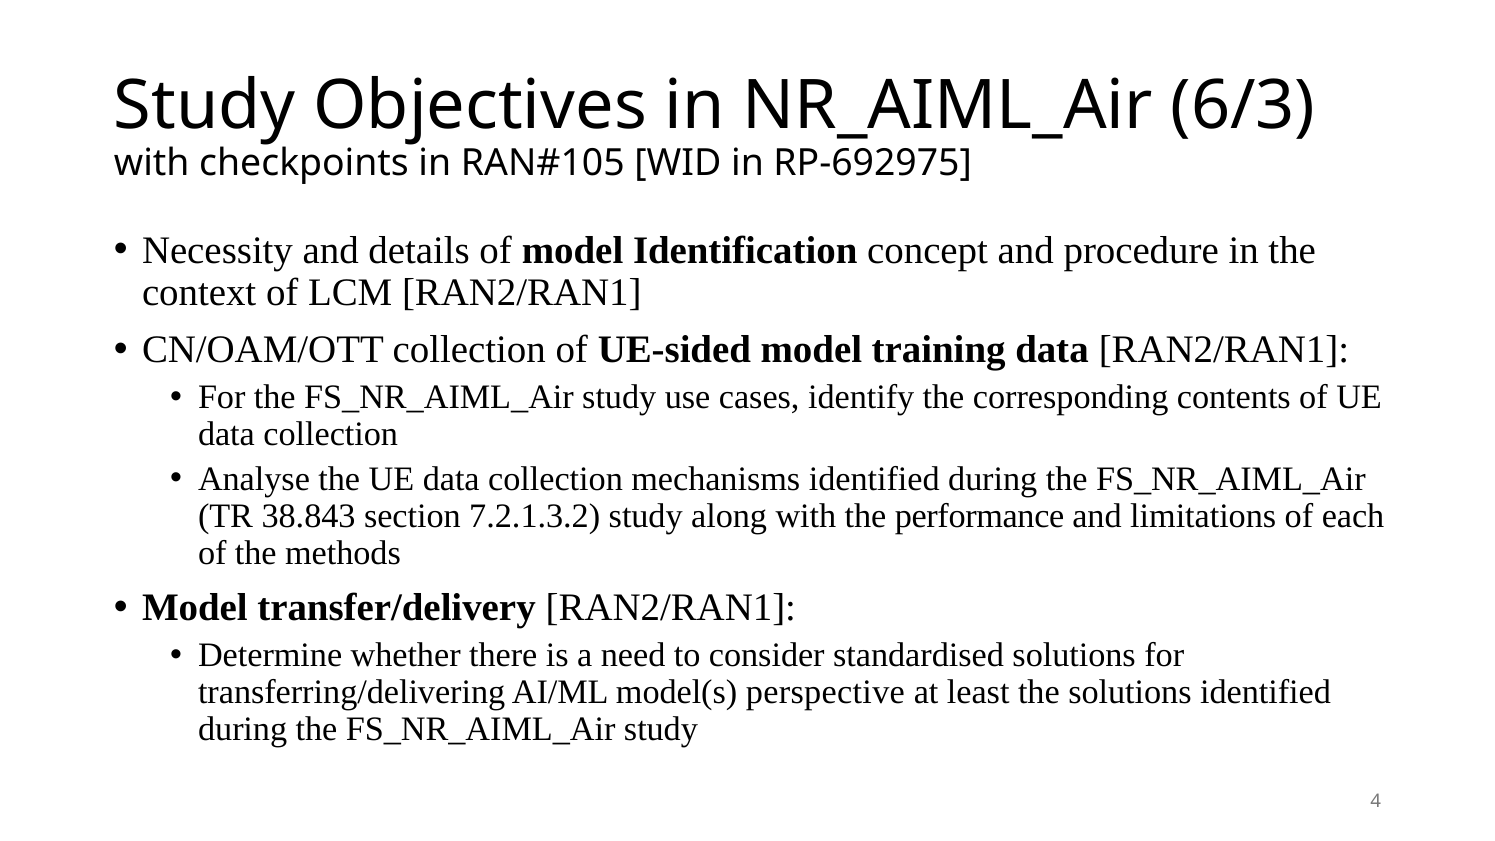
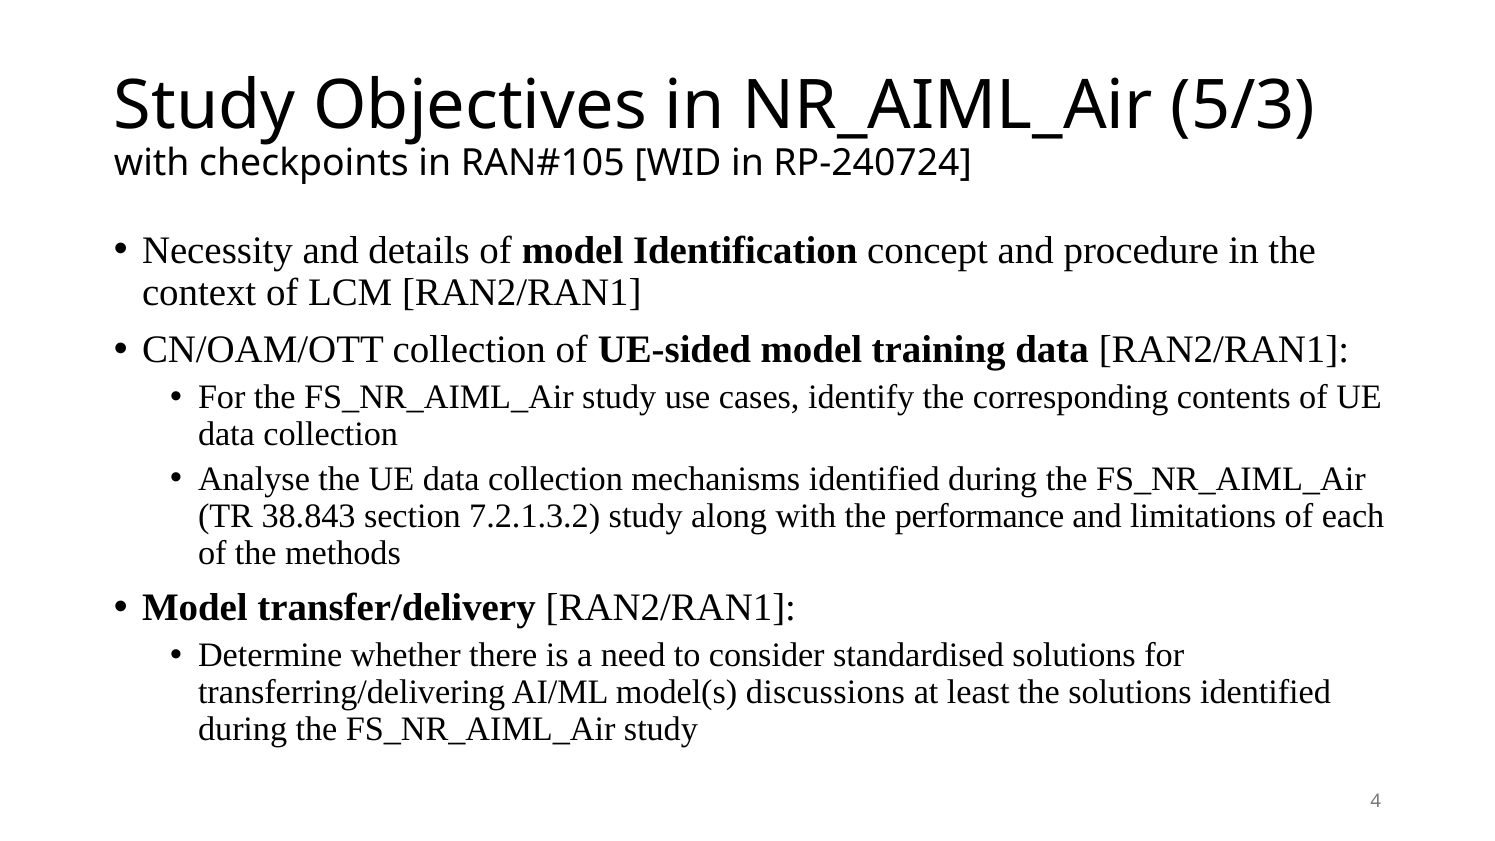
6/3: 6/3 -> 5/3
RP-692975: RP-692975 -> RP-240724
perspective: perspective -> discussions
